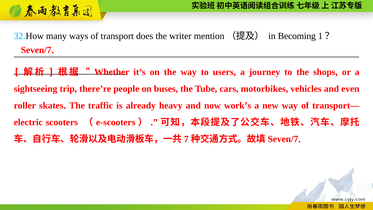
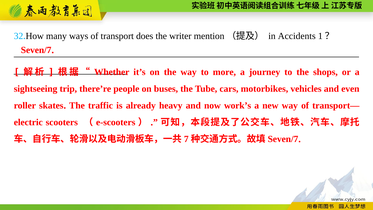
Becoming: Becoming -> Accidents
users: users -> more
